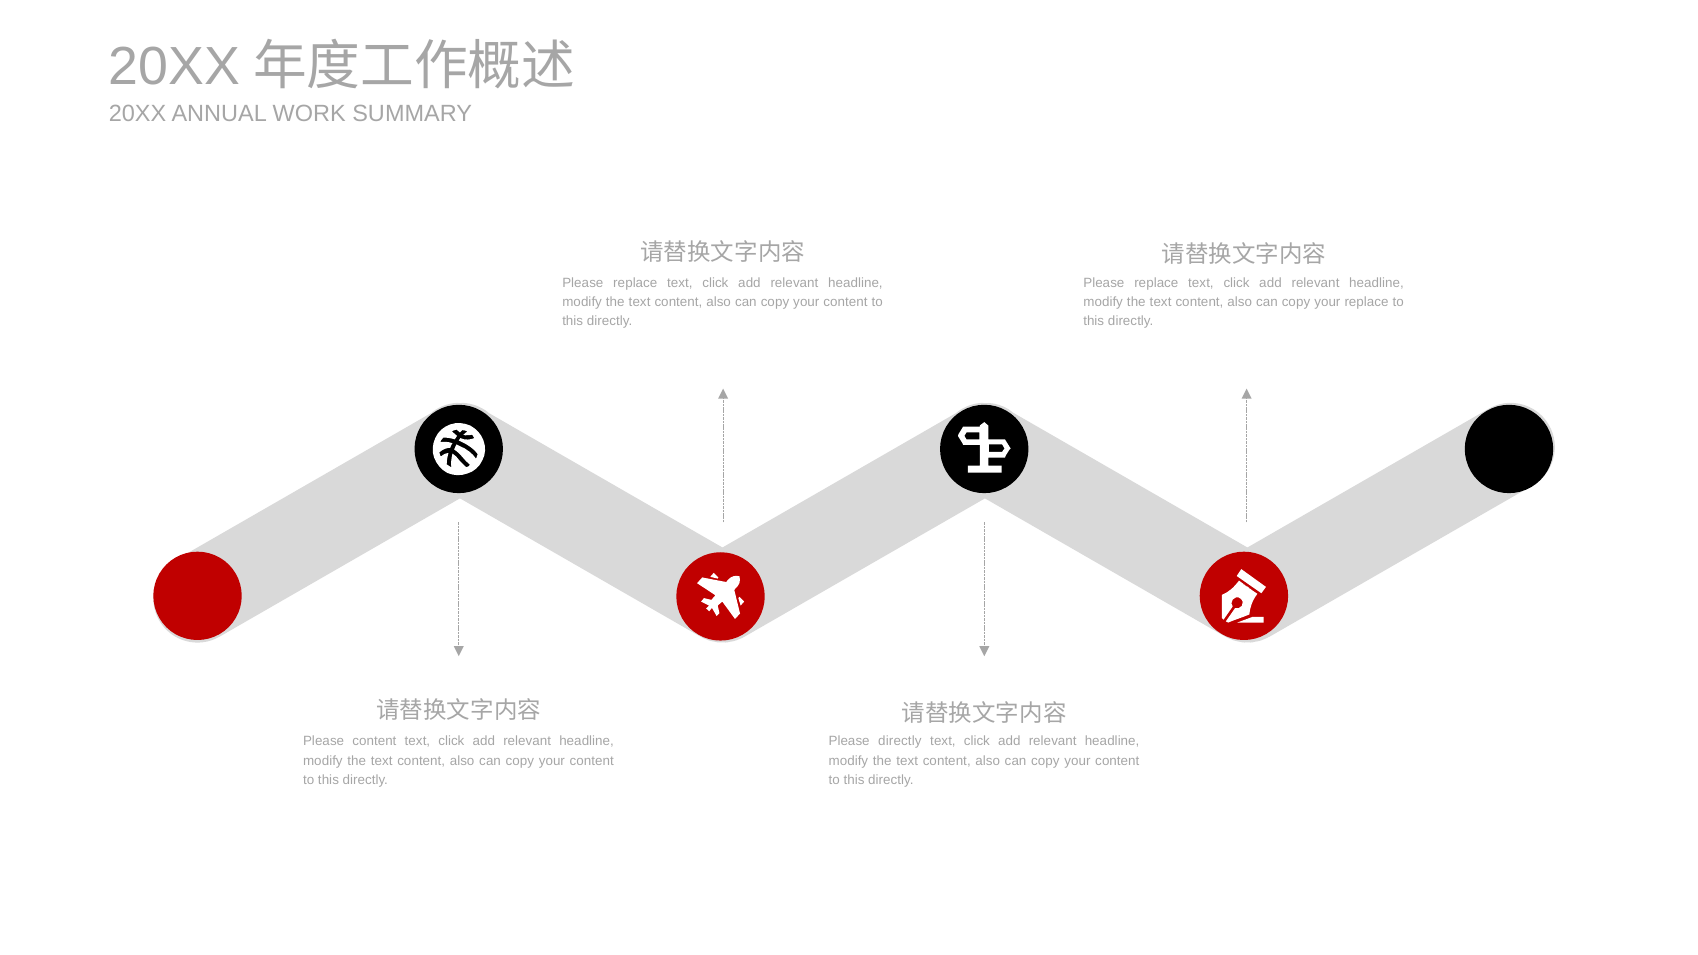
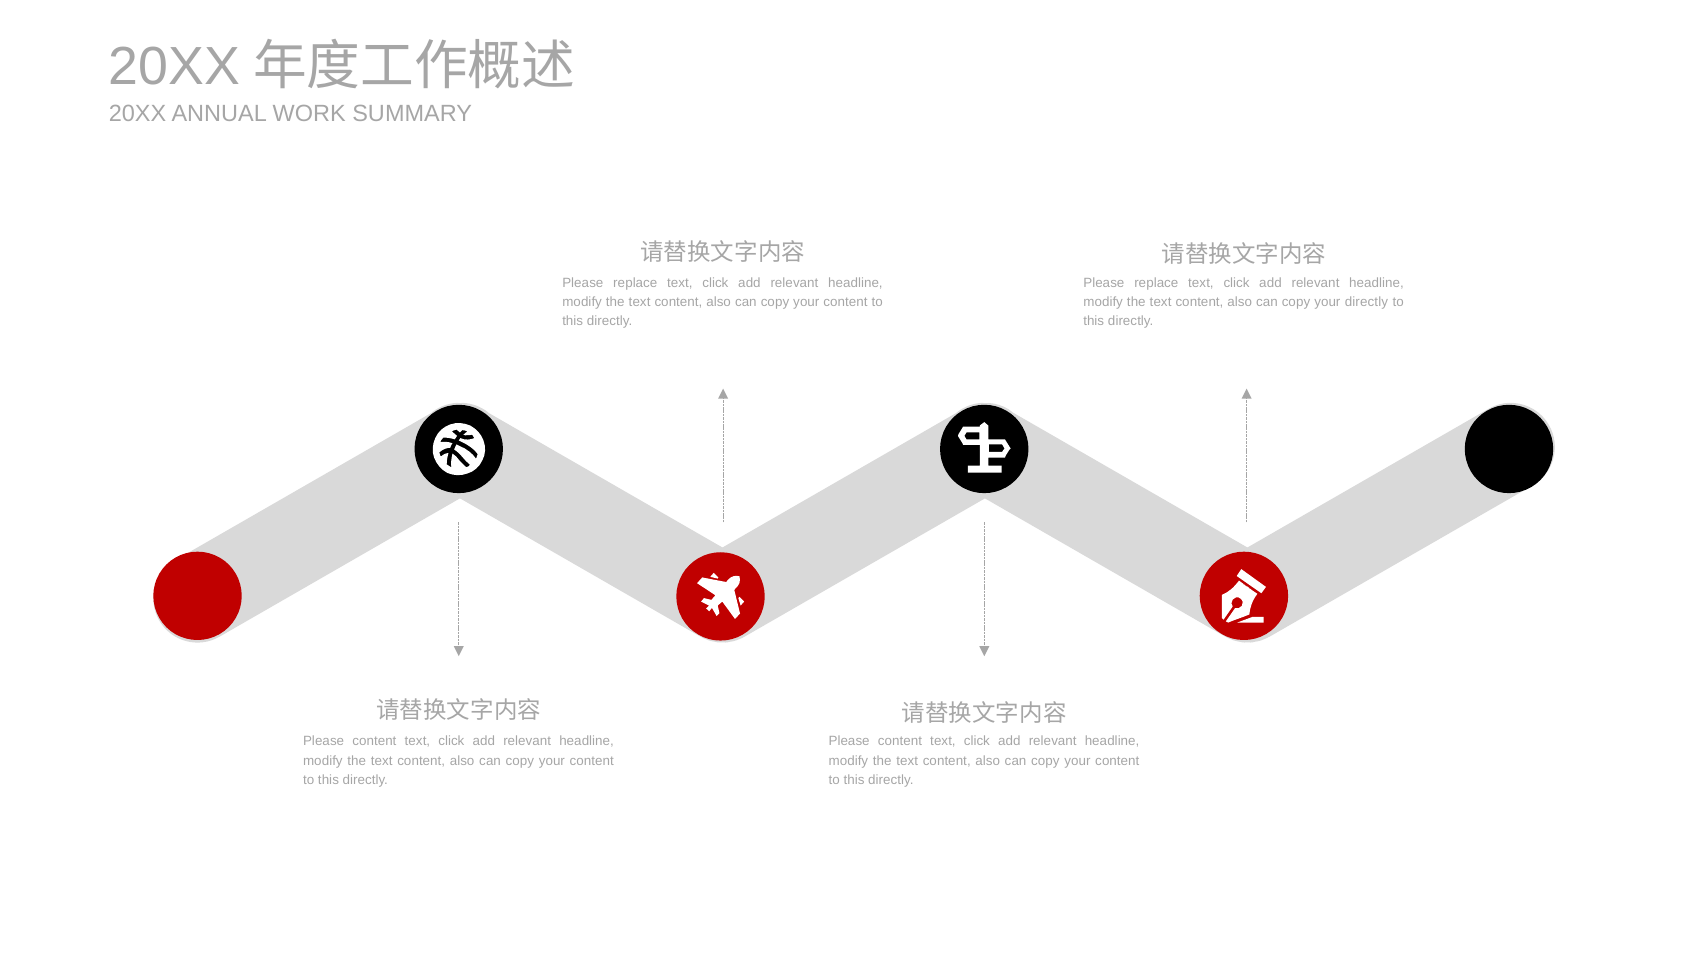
your replace: replace -> directly
directly at (900, 742): directly -> content
